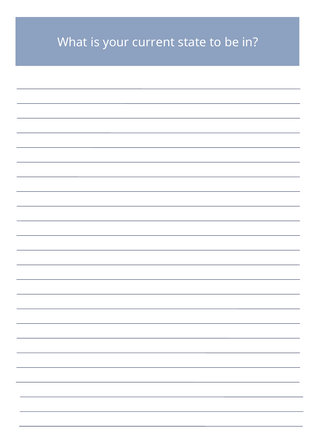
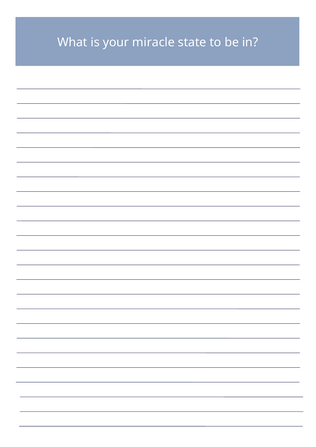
current: current -> miracle
